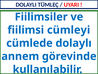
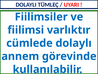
cümleyi: cümleyi -> varlıktır
